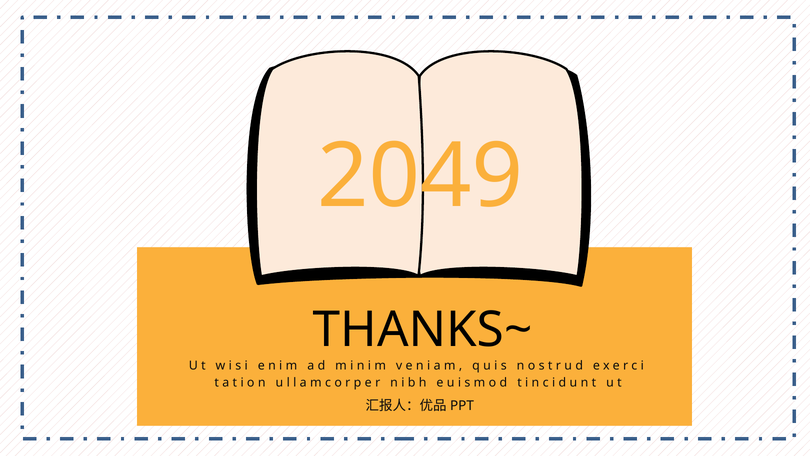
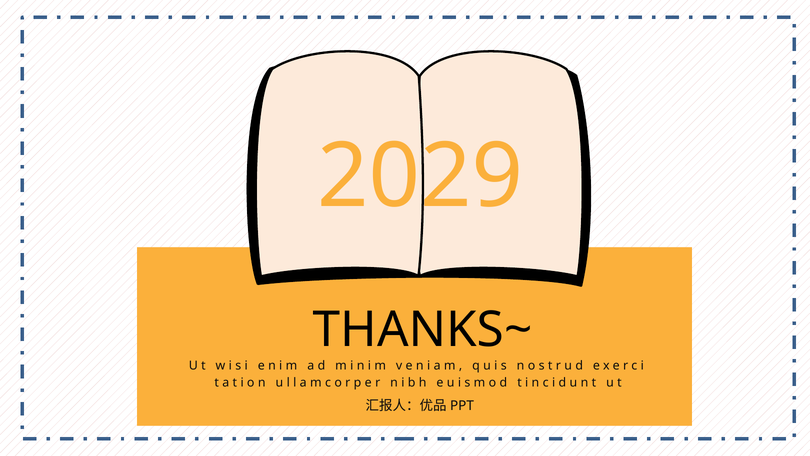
2049: 2049 -> 2029
